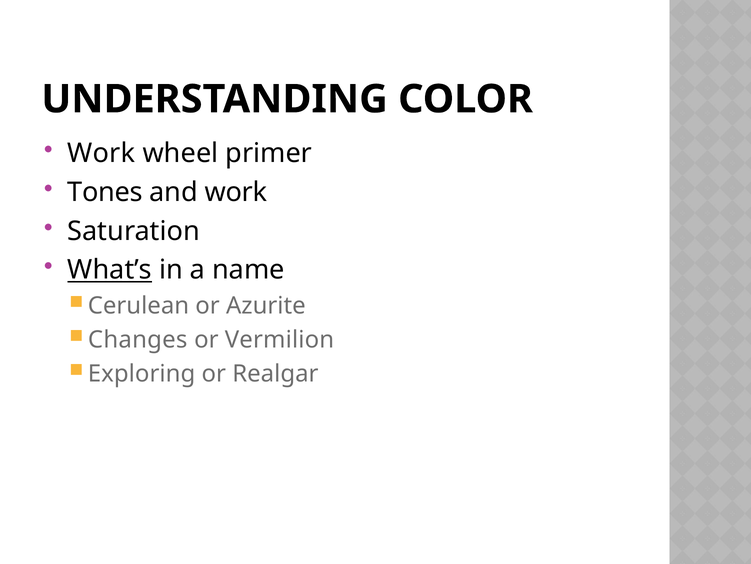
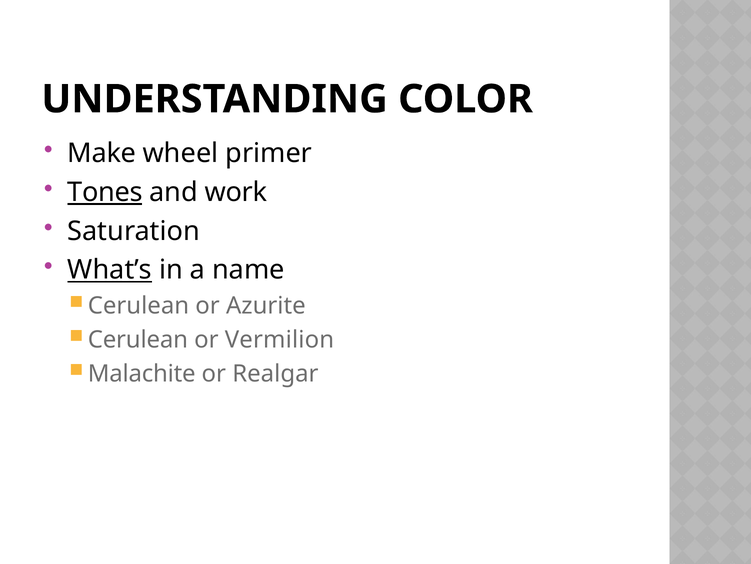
Work at (101, 153): Work -> Make
Tones underline: none -> present
Changes at (138, 339): Changes -> Cerulean
Exploring: Exploring -> Malachite
